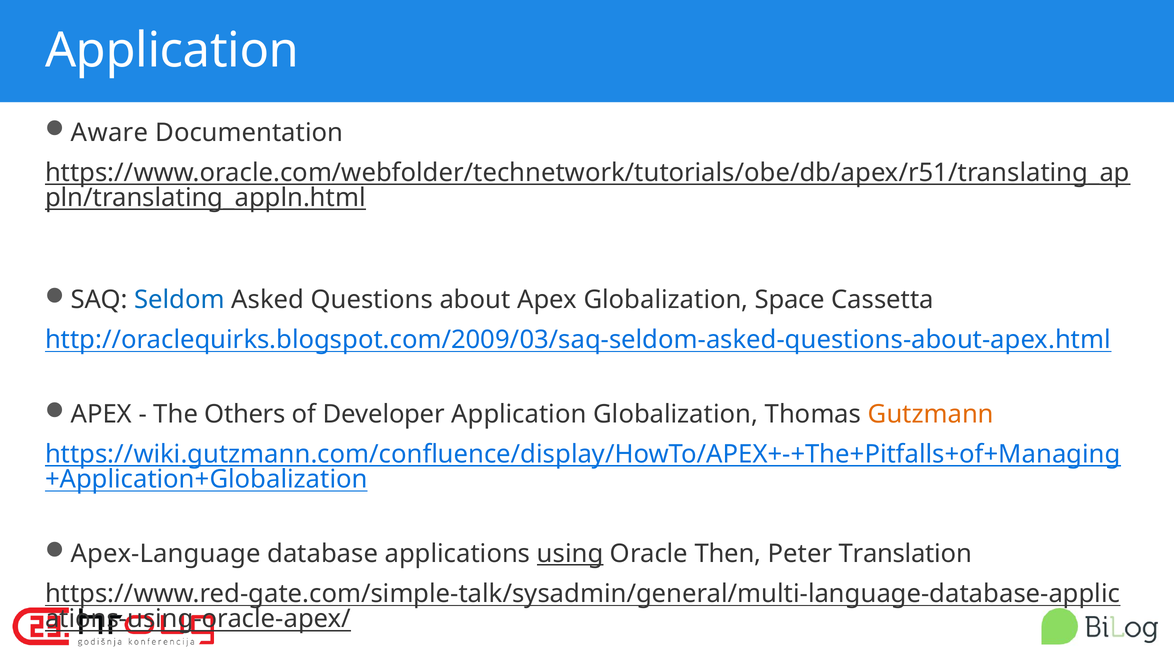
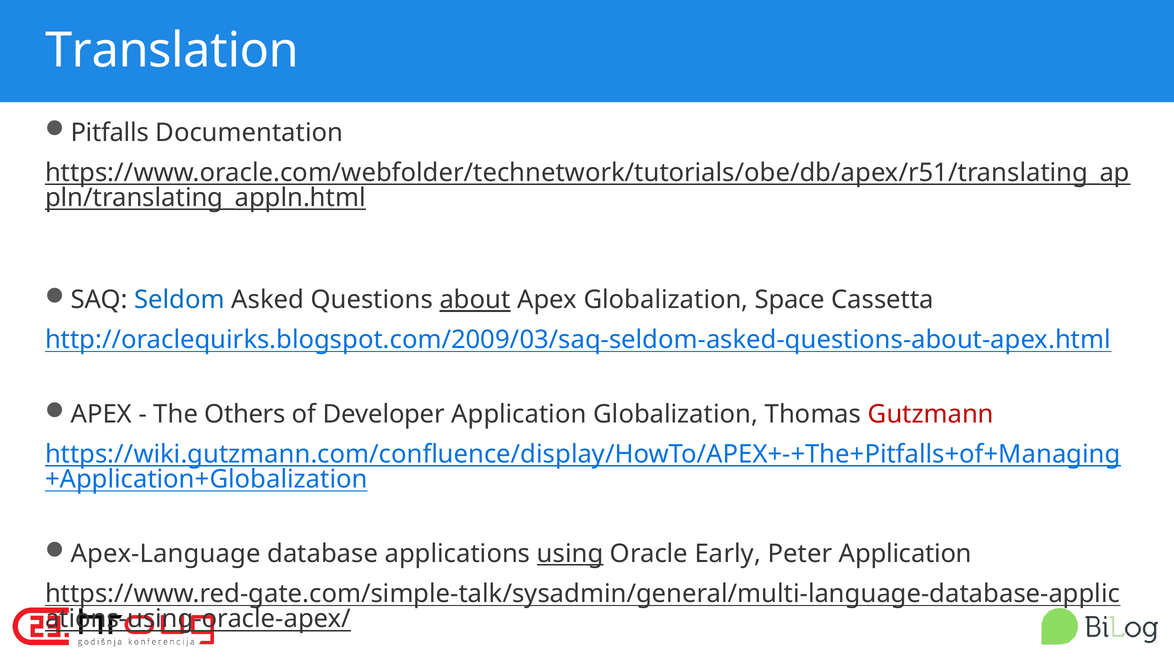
Application at (172, 51): Application -> Translation
Aware: Aware -> Pitfalls
about underline: none -> present
Gutzmann colour: orange -> red
Then: Then -> Early
Peter Translation: Translation -> Application
